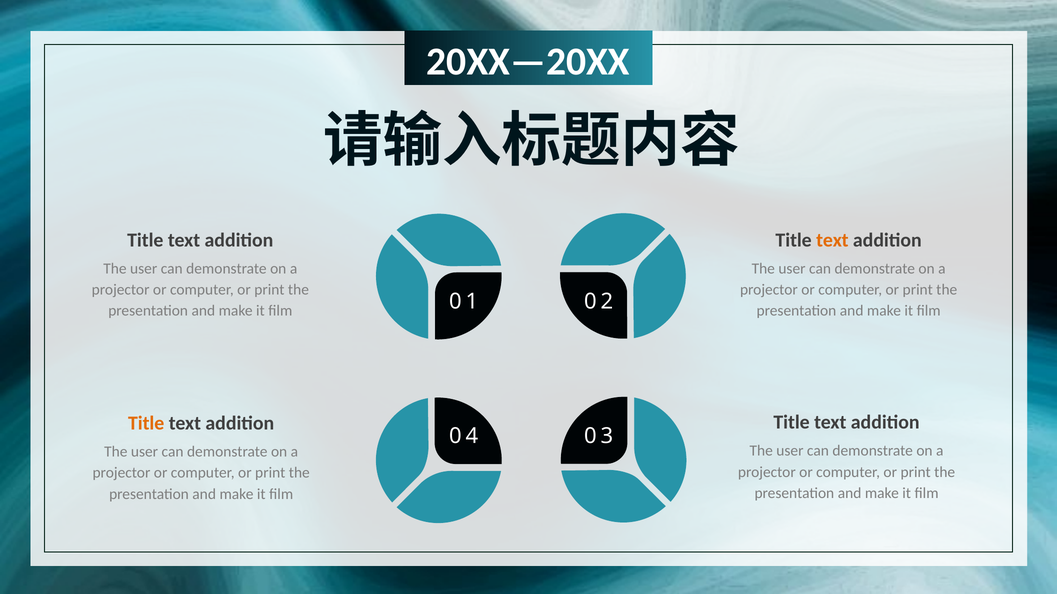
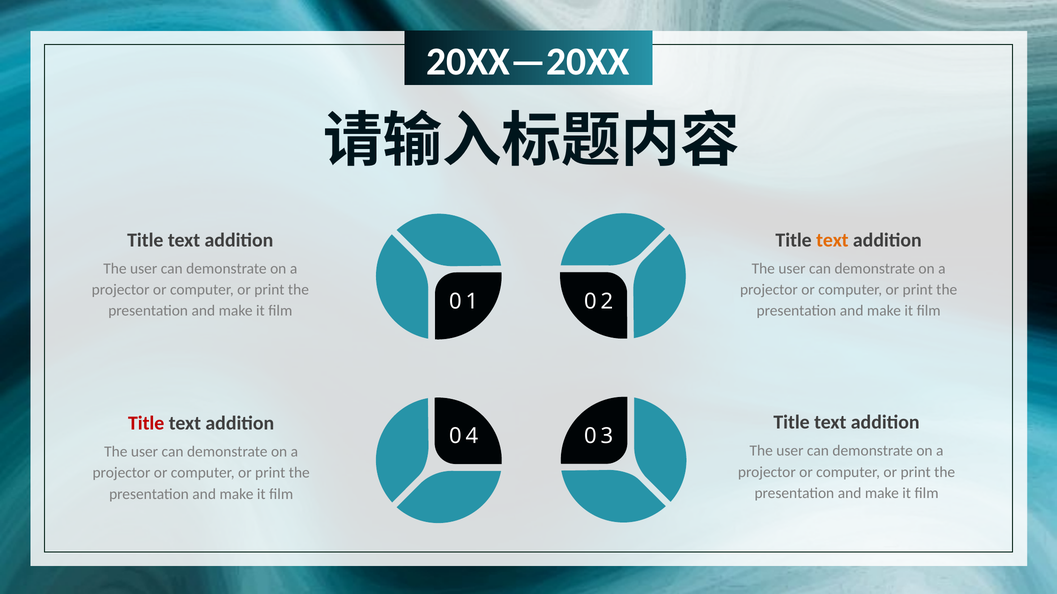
Title at (146, 424) colour: orange -> red
